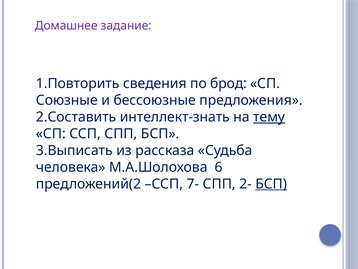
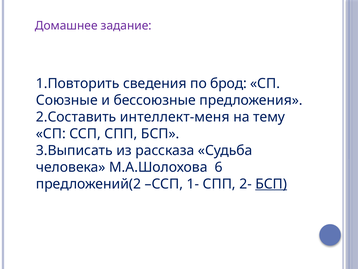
интеллект-знать: интеллект-знать -> интеллект-меня
тему underline: present -> none
7-: 7- -> 1-
